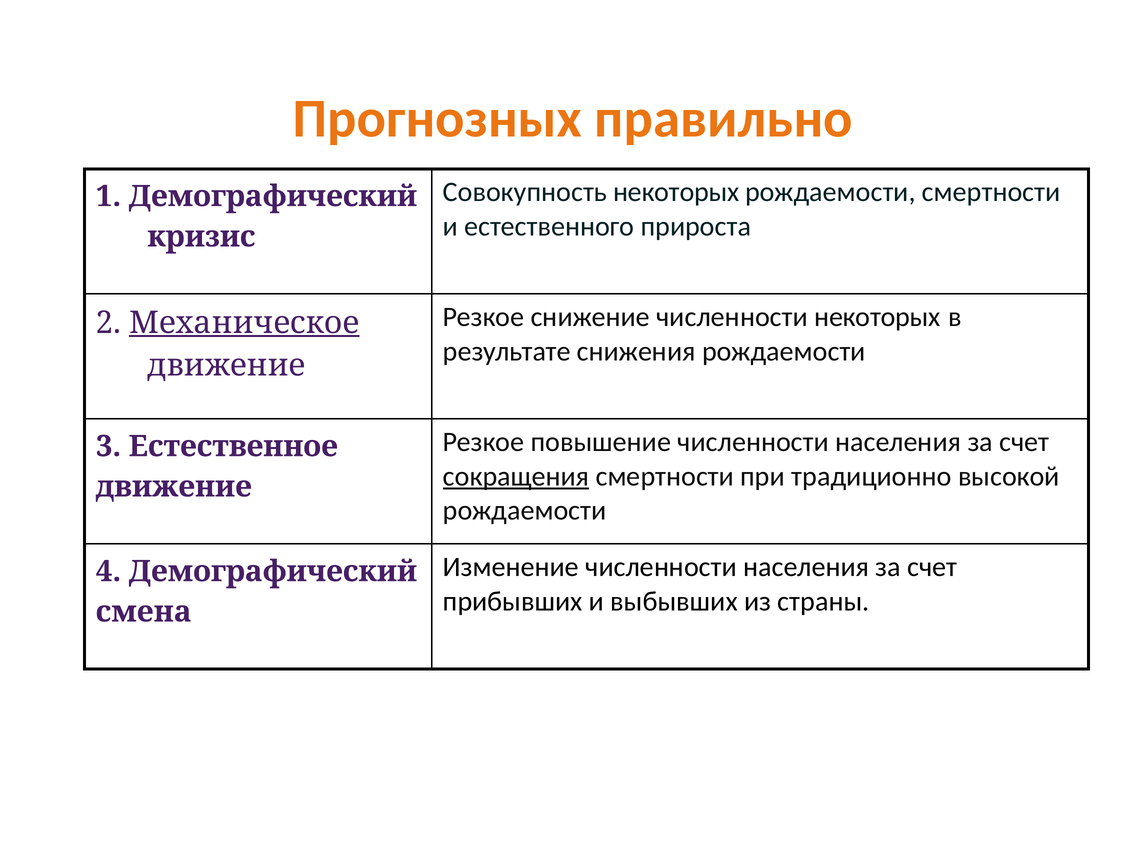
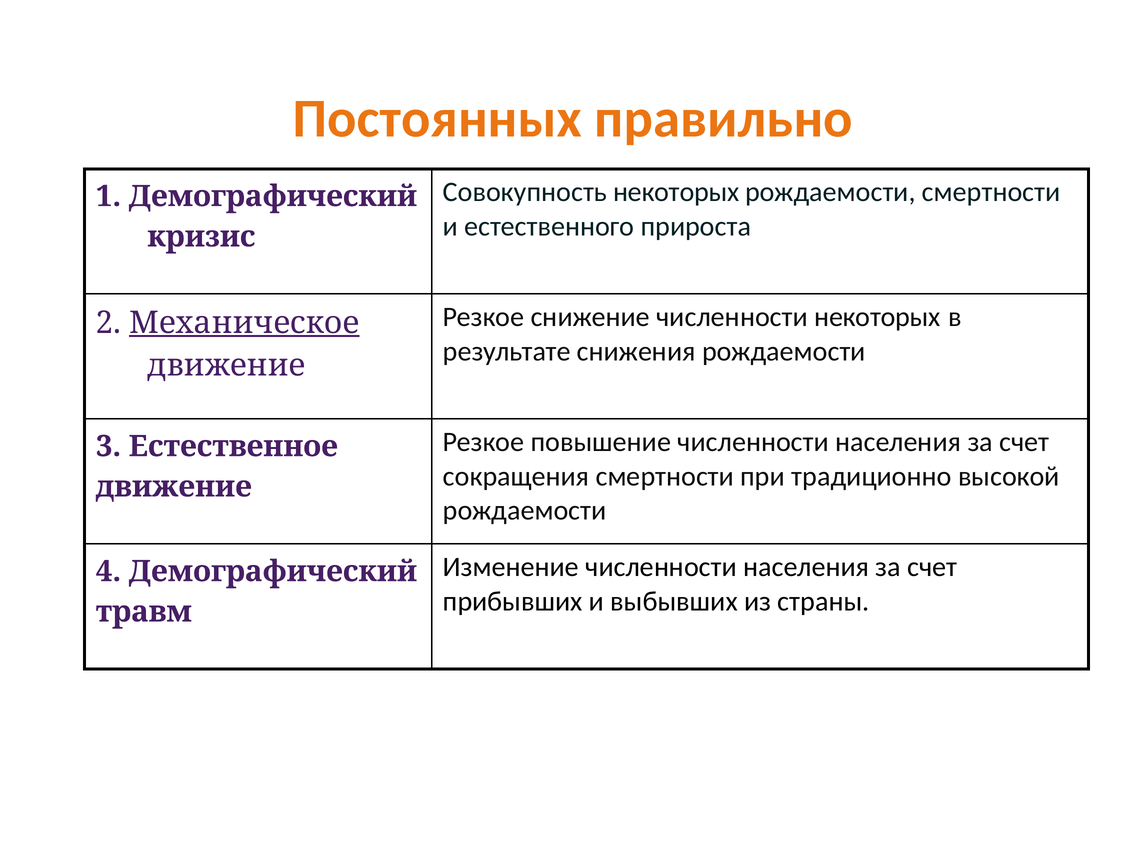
Прогнозных: Прогнозных -> Постоянных
сокращения underline: present -> none
смена: смена -> травм
